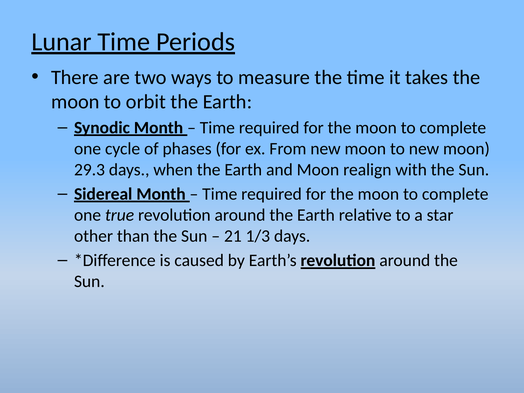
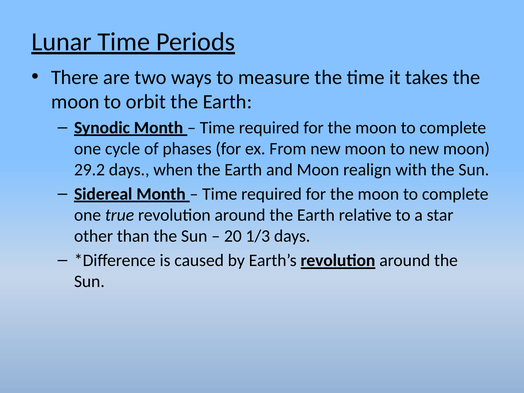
29.3: 29.3 -> 29.2
21: 21 -> 20
